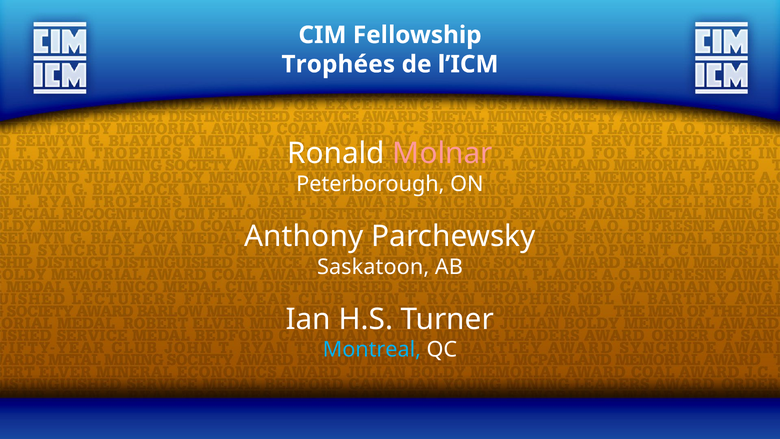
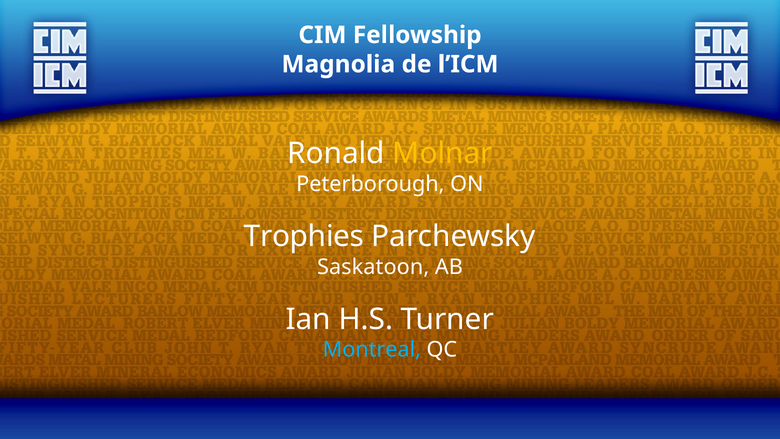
Trophées: Trophées -> Magnolia
Molnar colour: pink -> yellow
Anthony: Anthony -> Trophies
